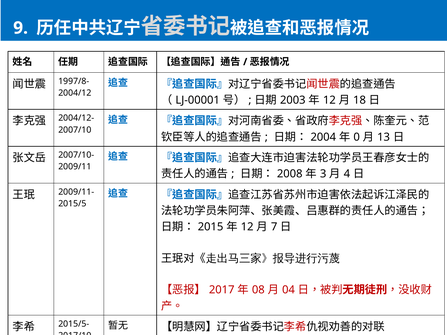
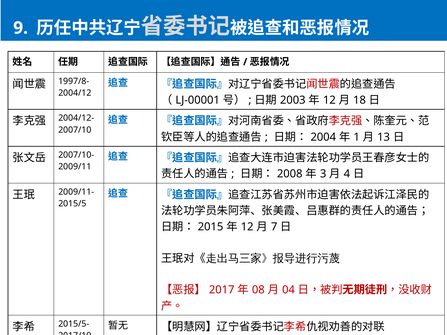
0: 0 -> 1
